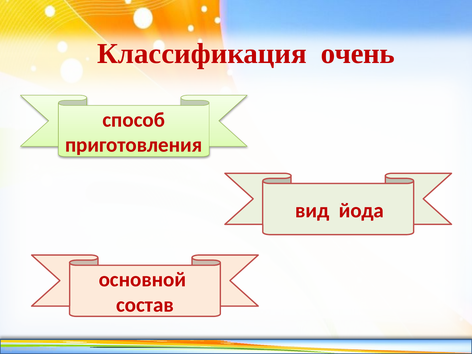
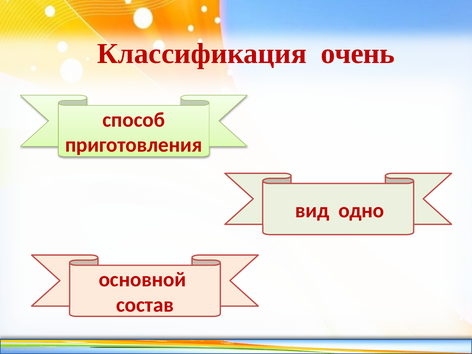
йода: йода -> одно
